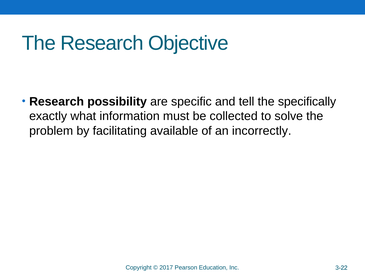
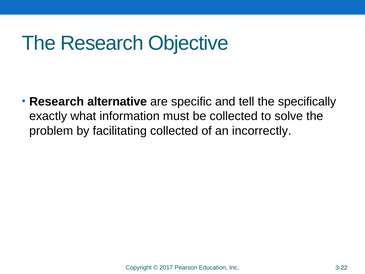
possibility: possibility -> alternative
facilitating available: available -> collected
